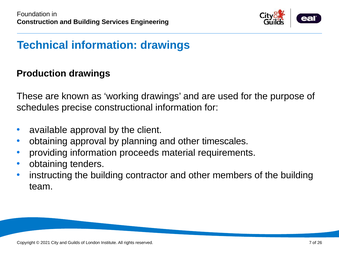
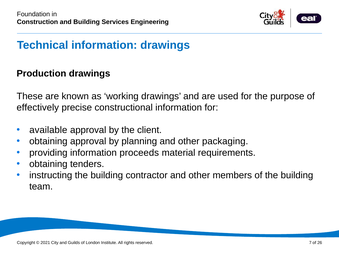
schedules: schedules -> effectively
timescales: timescales -> packaging
